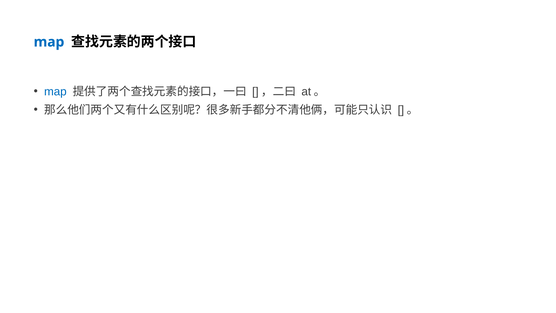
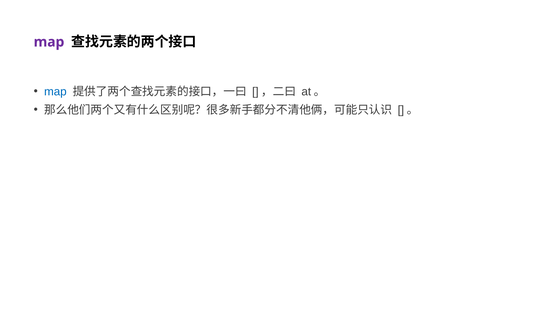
map at (49, 42) colour: blue -> purple
